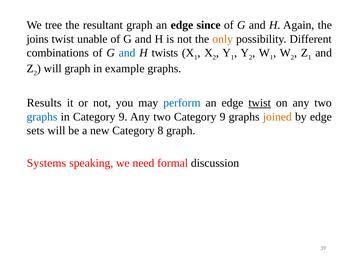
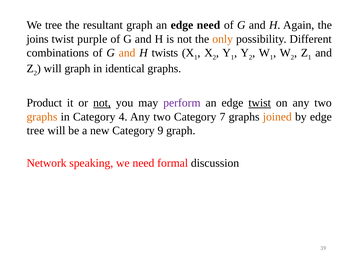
edge since: since -> need
unable: unable -> purple
and at (127, 53) colour: blue -> orange
example: example -> identical
Results: Results -> Product
not at (102, 103) underline: none -> present
perform colour: blue -> purple
graphs at (42, 117) colour: blue -> orange
in Category 9: 9 -> 4
two Category 9: 9 -> 7
sets at (36, 131): sets -> tree
8: 8 -> 9
Systems: Systems -> Network
